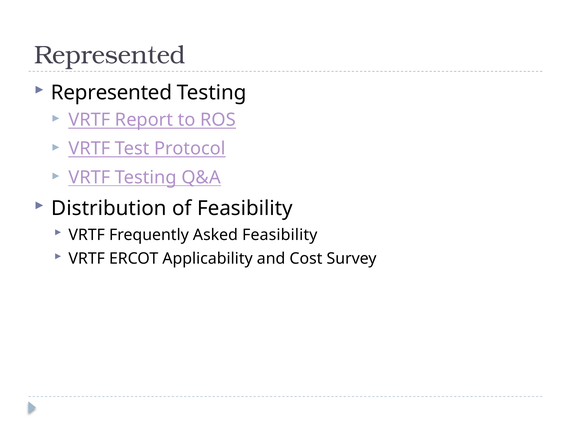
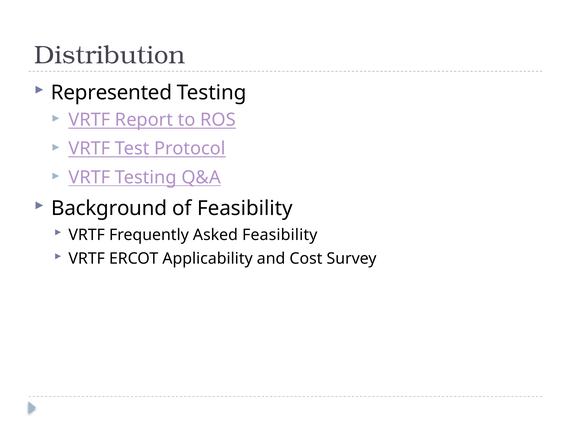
Represented at (110, 55): Represented -> Distribution
Distribution: Distribution -> Background
